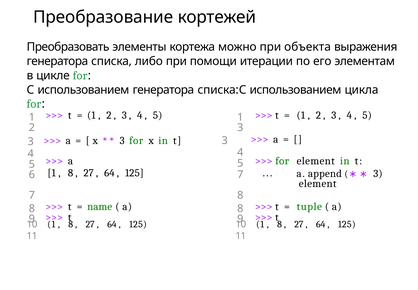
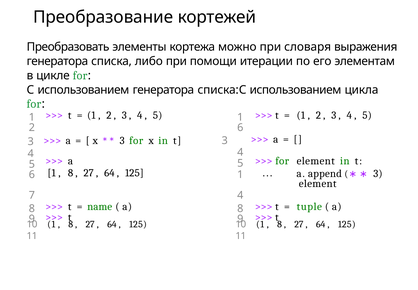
объекта: объекта -> словаря
2 3: 3 -> 6
125 7: 7 -> 1
7 8: 8 -> 4
